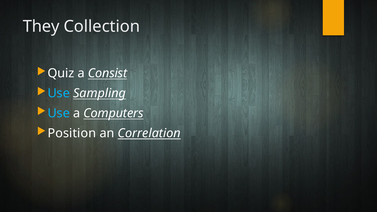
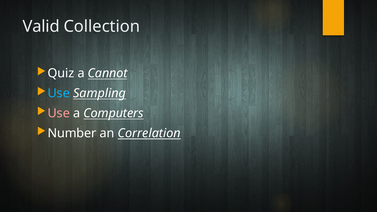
They: They -> Valid
Consist: Consist -> Cannot
Use at (59, 113) colour: light blue -> pink
Position: Position -> Number
